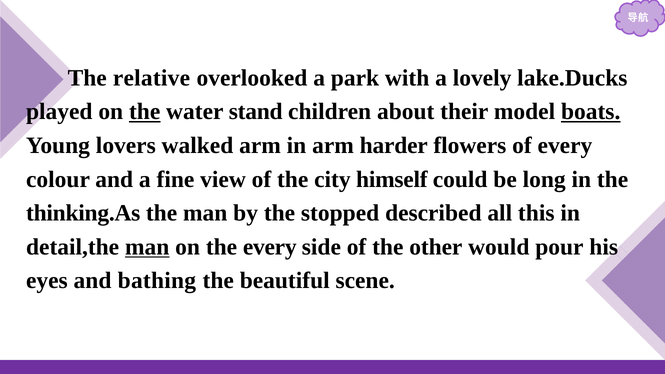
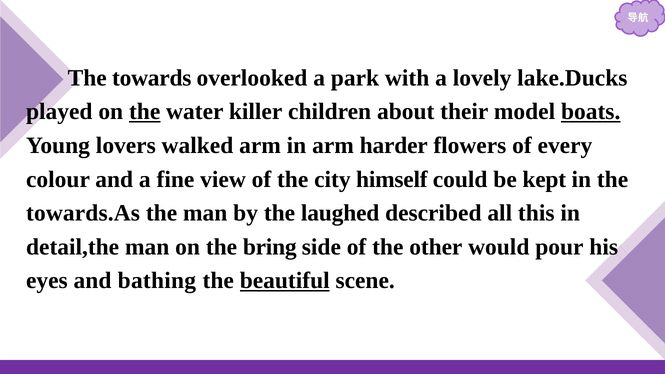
relative: relative -> towards
stand: stand -> killer
long: long -> kept
thinking.As: thinking.As -> towards.As
stopped: stopped -> laughed
man at (147, 247) underline: present -> none
the every: every -> bring
beautiful underline: none -> present
